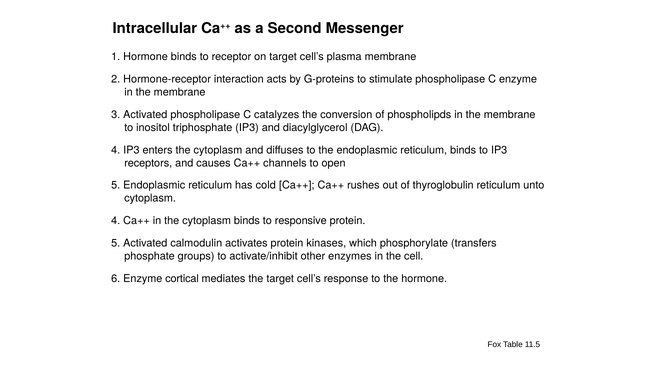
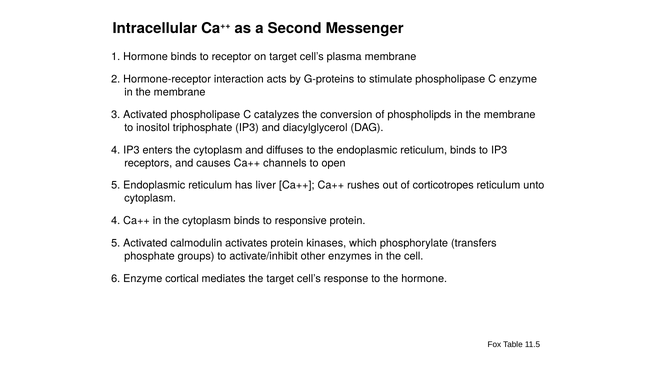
cold: cold -> liver
thyroglobulin: thyroglobulin -> corticotropes
